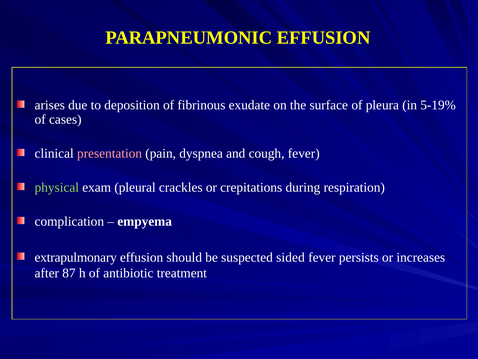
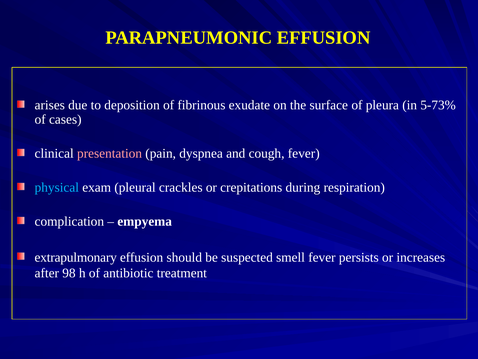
5-19%: 5-19% -> 5-73%
physical colour: light green -> light blue
sided: sided -> smell
87: 87 -> 98
